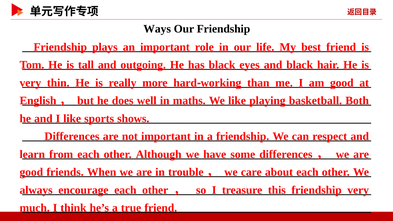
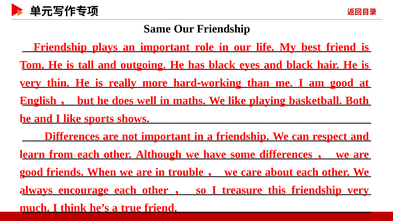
Ways: Ways -> Same
